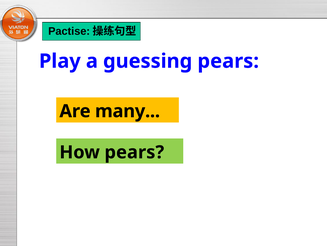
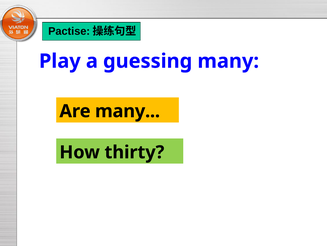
guessing pears: pears -> many
How pears: pears -> thirty
